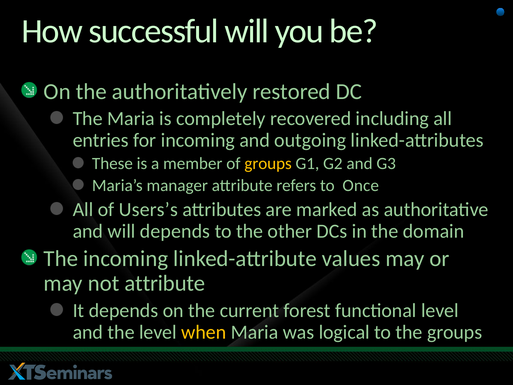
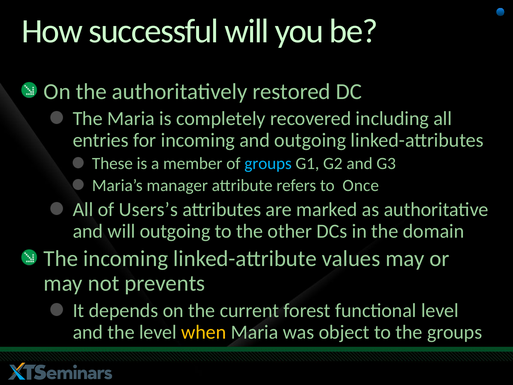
groups at (268, 164) colour: yellow -> light blue
will depends: depends -> outgoing
not attribute: attribute -> prevents
logical: logical -> object
